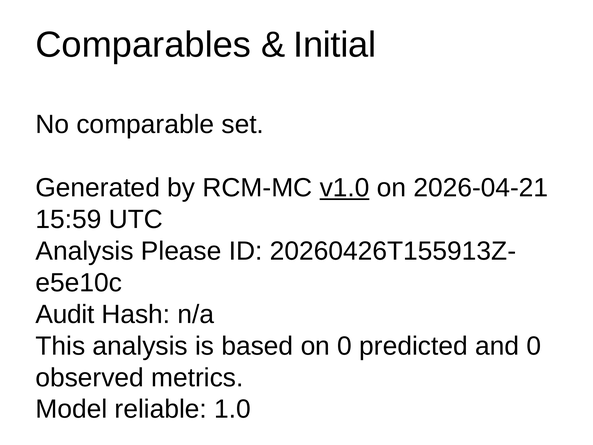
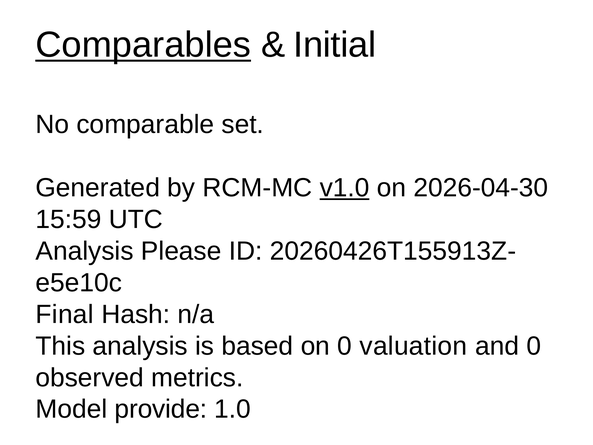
Comparables underline: none -> present
2026-04-21: 2026-04-21 -> 2026-04-30
Audit: Audit -> Final
predicted: predicted -> valuation
reliable: reliable -> provide
